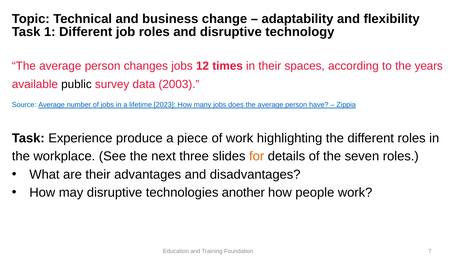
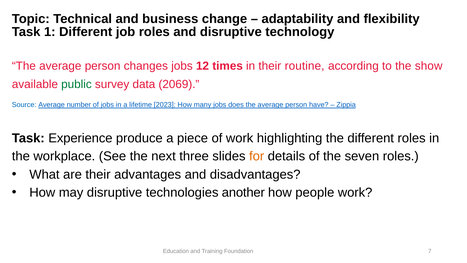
spaces: spaces -> routine
years: years -> show
public colour: black -> green
2003: 2003 -> 2069
